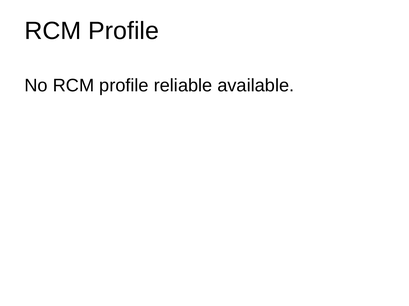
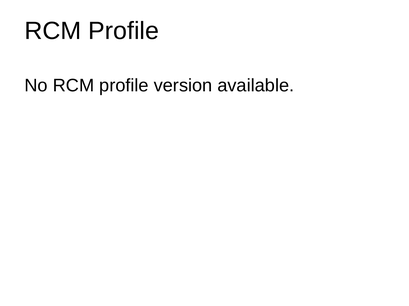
reliable: reliable -> version
